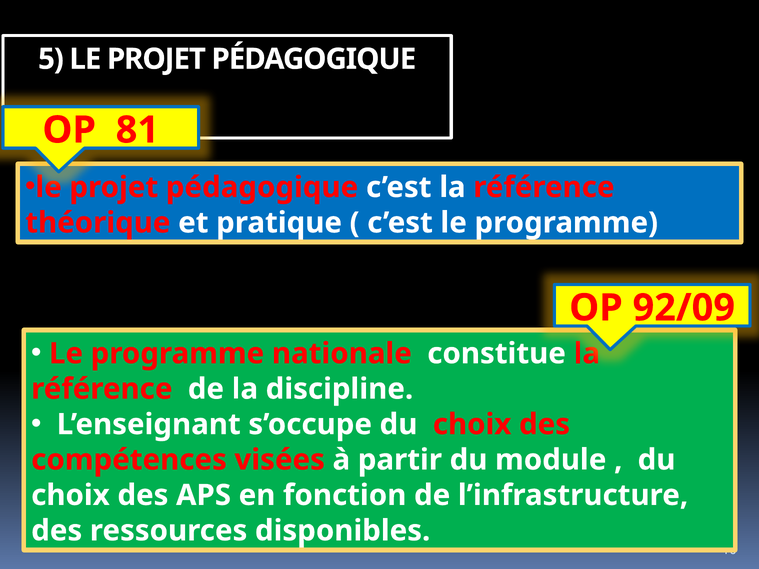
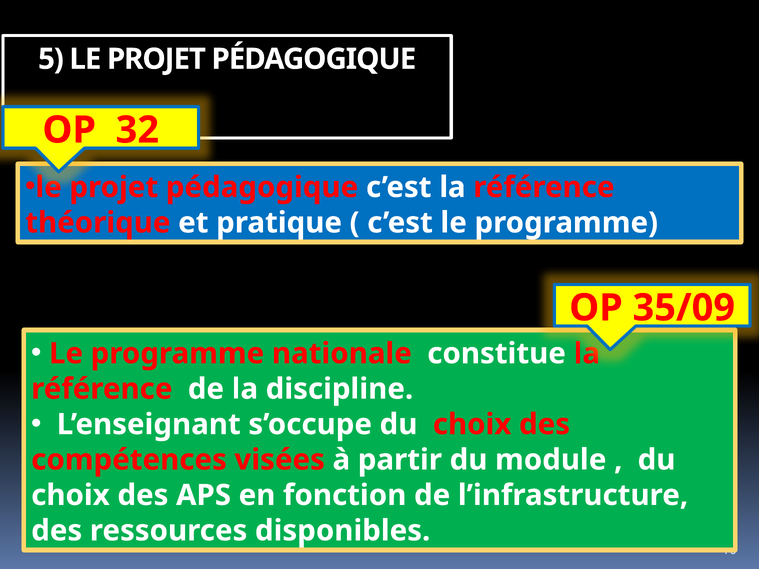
81: 81 -> 32
92/09: 92/09 -> 35/09
